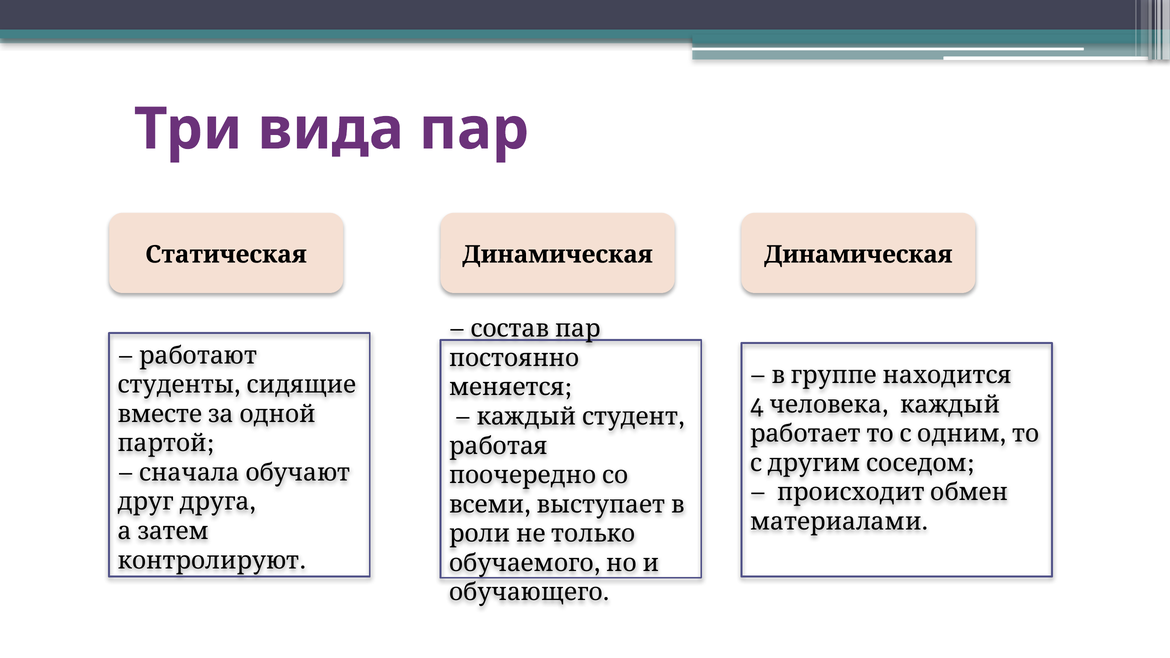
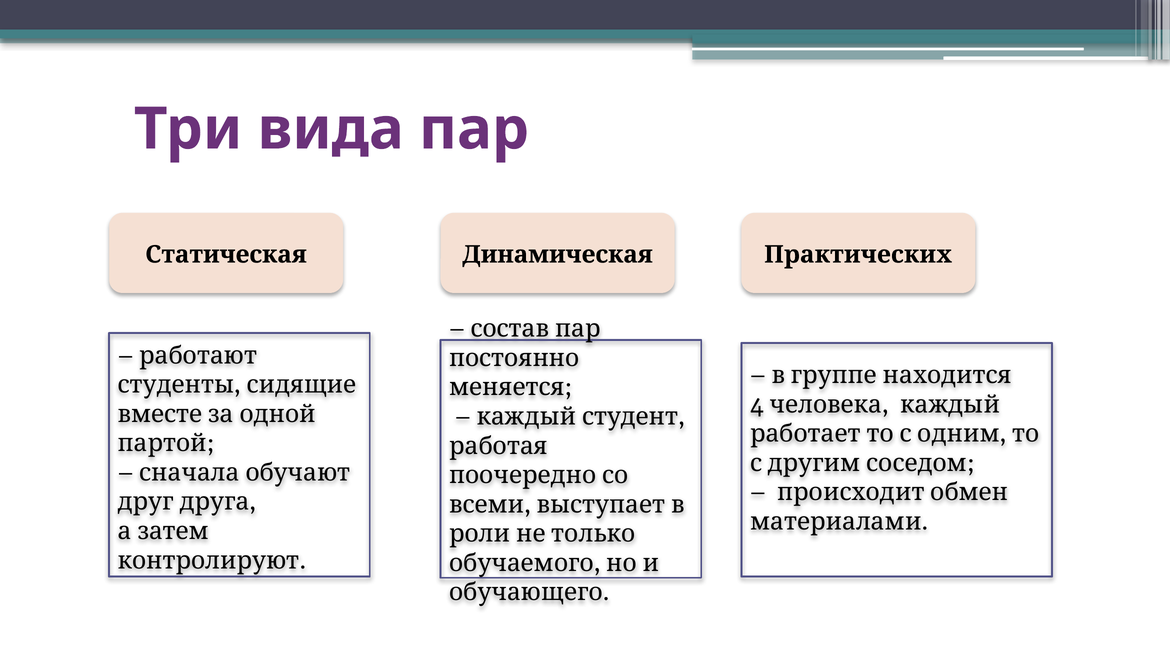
Динамическая at (858, 255): Динамическая -> Практических
